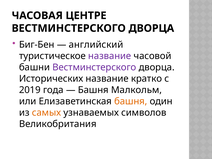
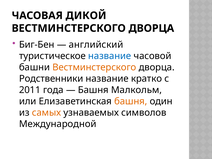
ЦЕНТРЕ: ЦЕНТРЕ -> ДИКОЙ
название at (110, 56) colour: purple -> blue
Вестминстерского at (94, 67) colour: purple -> orange
Исторических: Исторических -> Родственники
2019: 2019 -> 2011
Великобритания: Великобритания -> Международной
